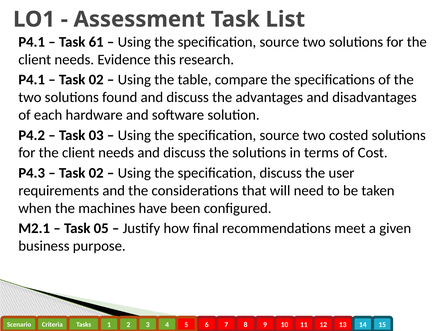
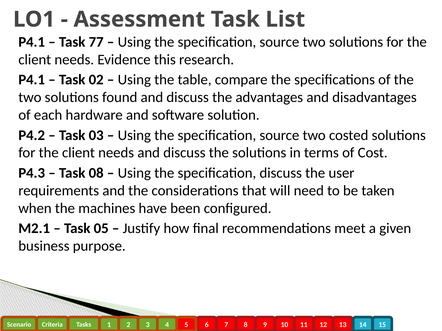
61: 61 -> 77
02 at (96, 173): 02 -> 08
